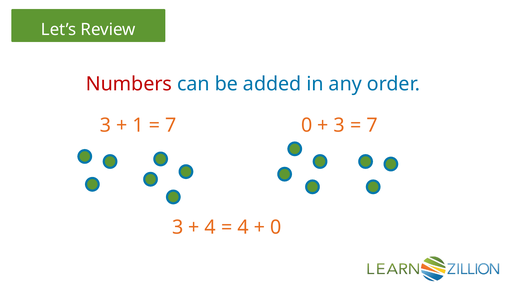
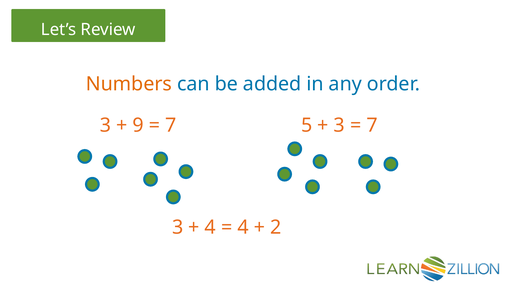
Numbers colour: red -> orange
1: 1 -> 9
7 0: 0 -> 5
0 at (276, 227): 0 -> 2
